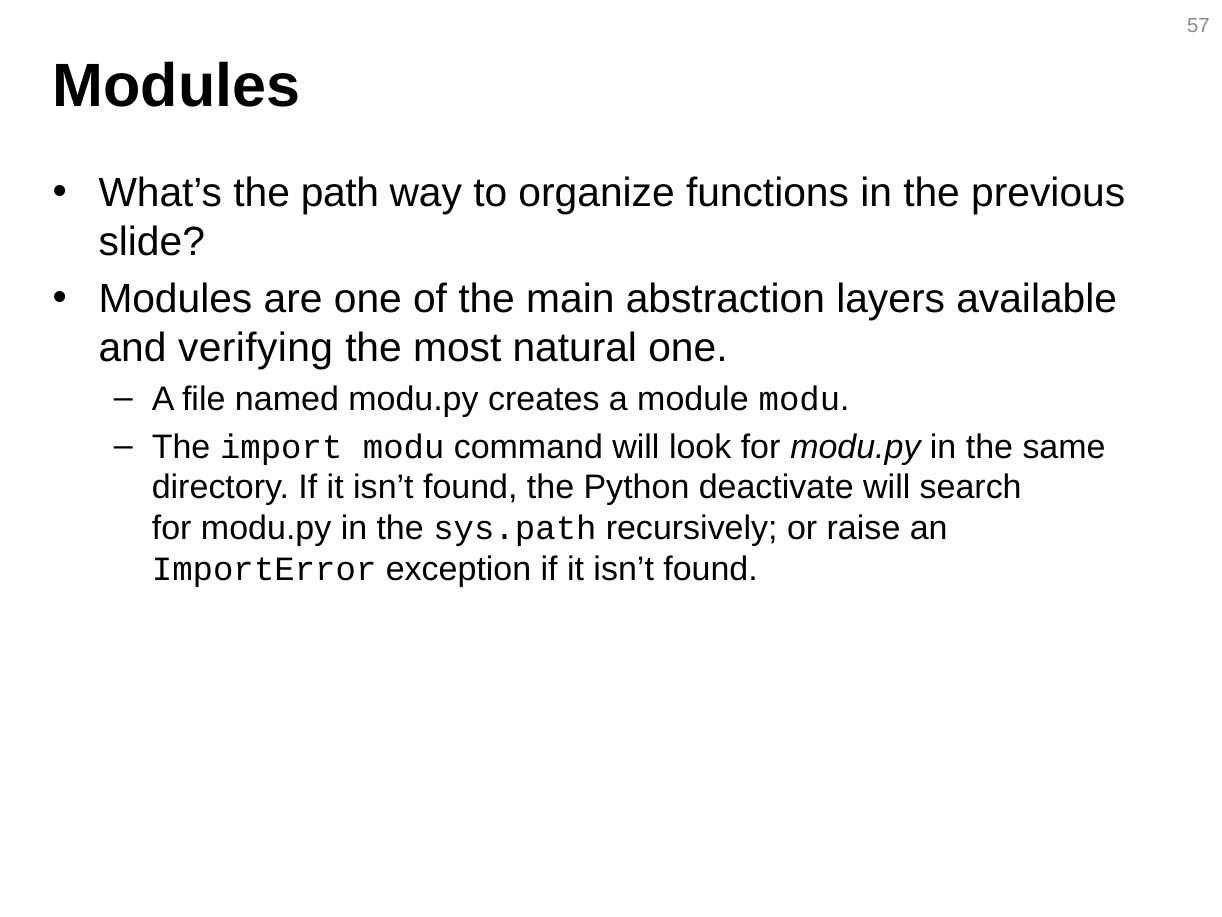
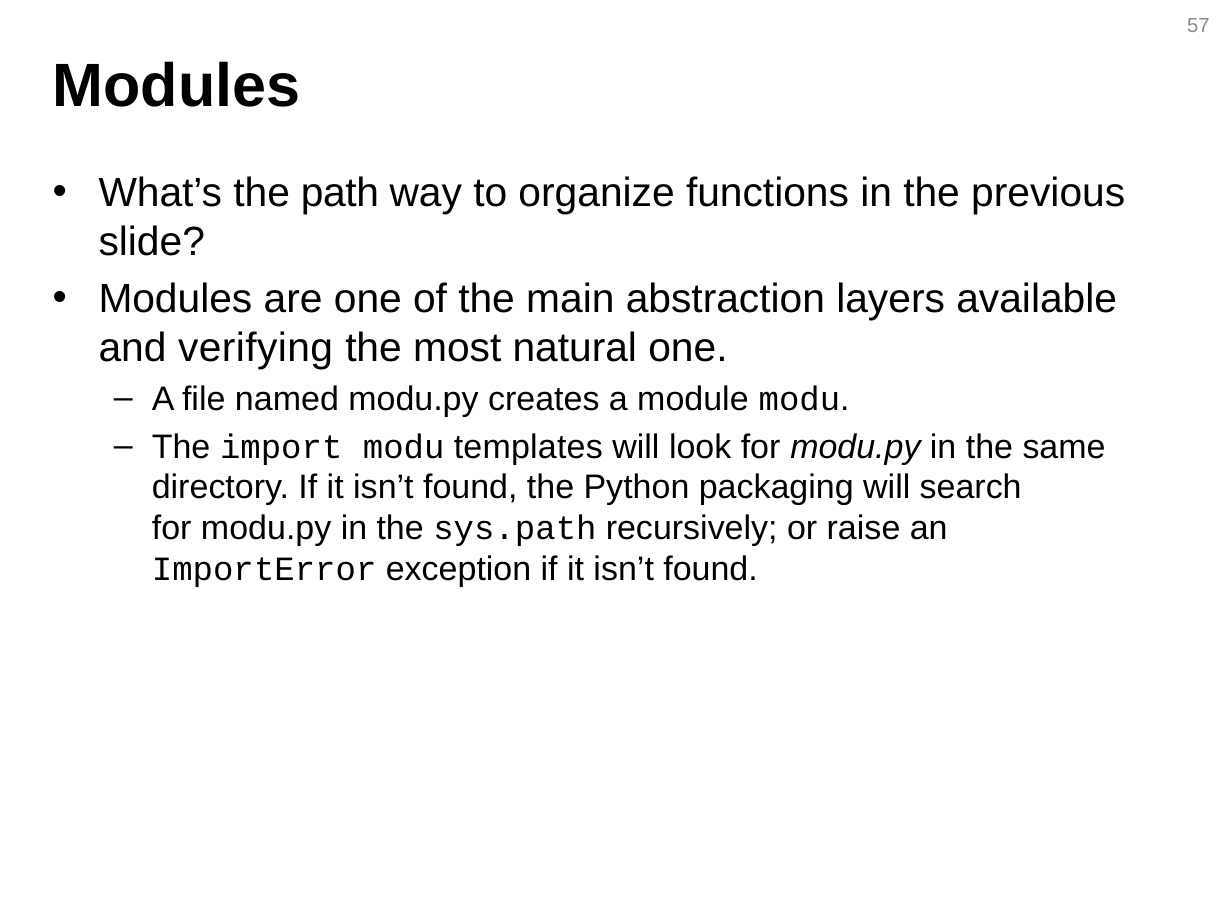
command: command -> templates
deactivate: deactivate -> packaging
